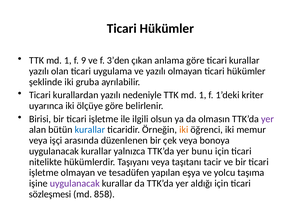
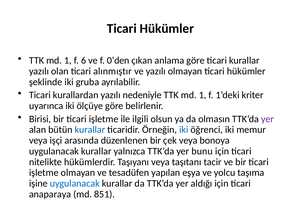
9: 9 -> 6
3’den: 3’den -> 0’den
uygulama: uygulama -> alınmıştır
iki at (184, 129) colour: orange -> blue
uygulanacak at (75, 183) colour: purple -> blue
sözleşmesi: sözleşmesi -> anaparaya
858: 858 -> 851
